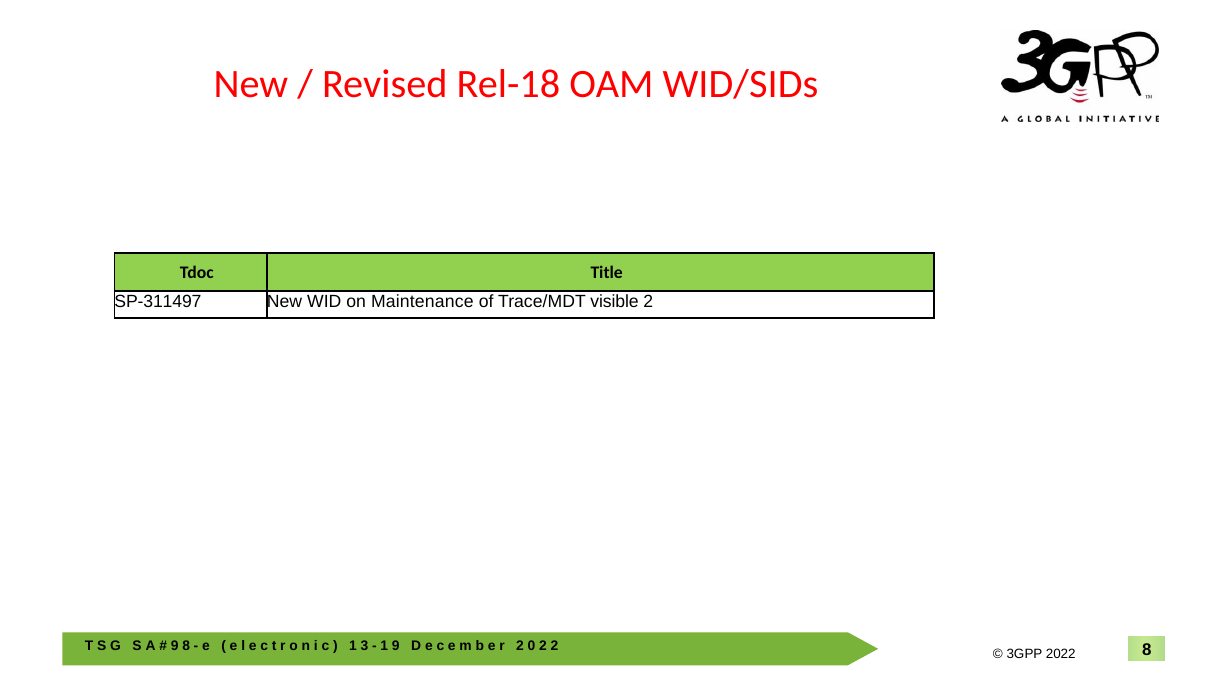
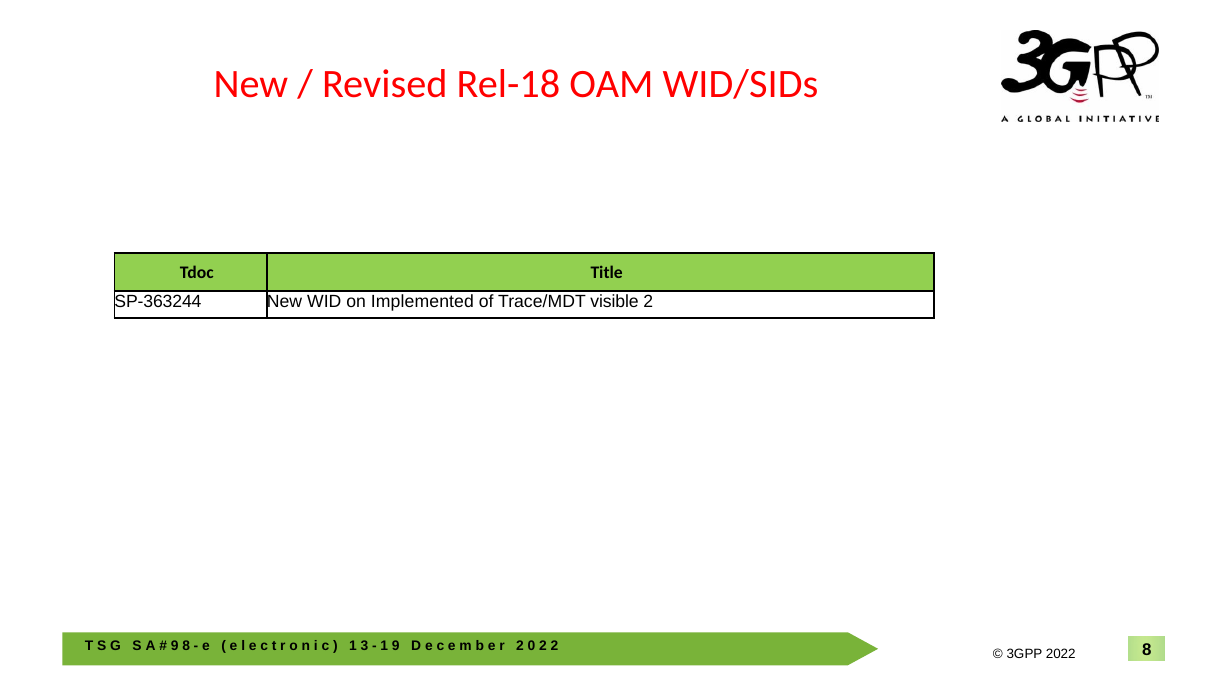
SP-311497: SP-311497 -> SP-363244
Maintenance: Maintenance -> Implemented
